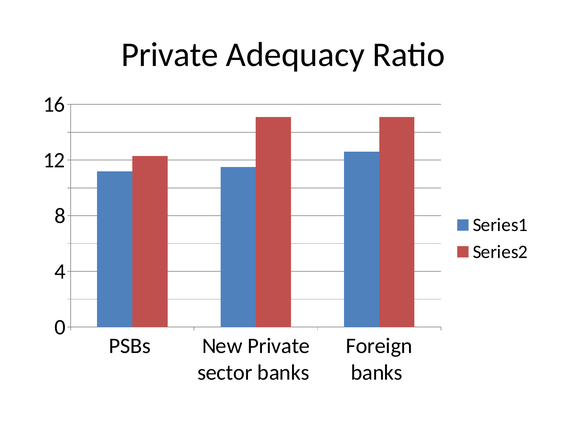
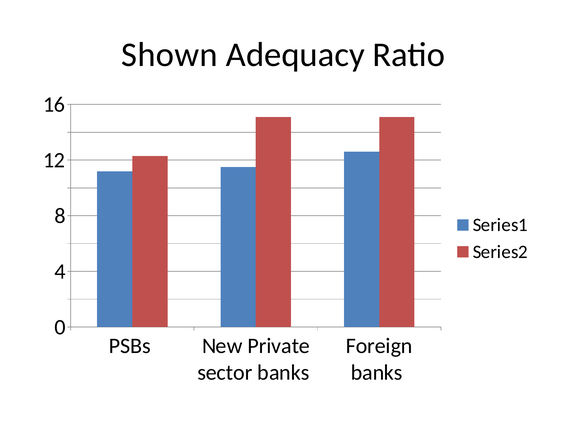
Private at (170, 55): Private -> Shown
